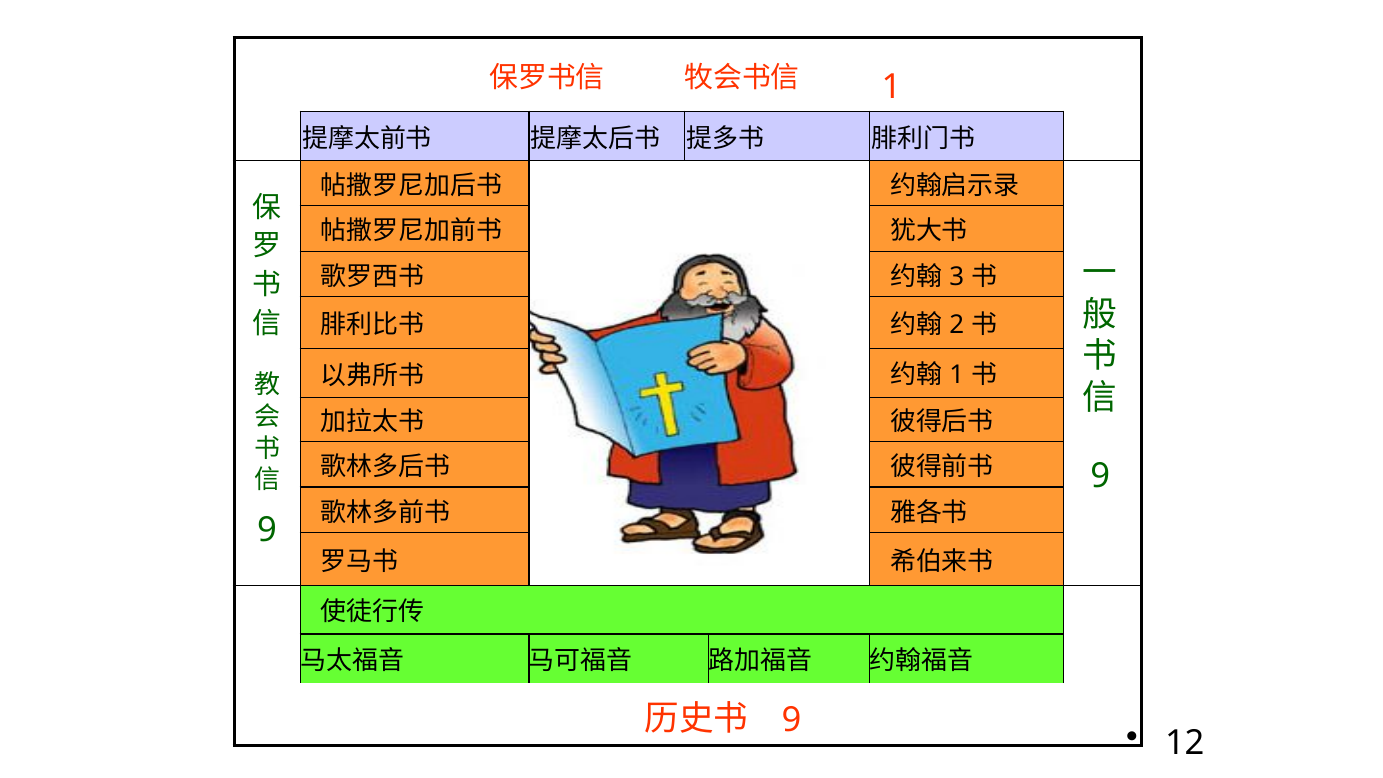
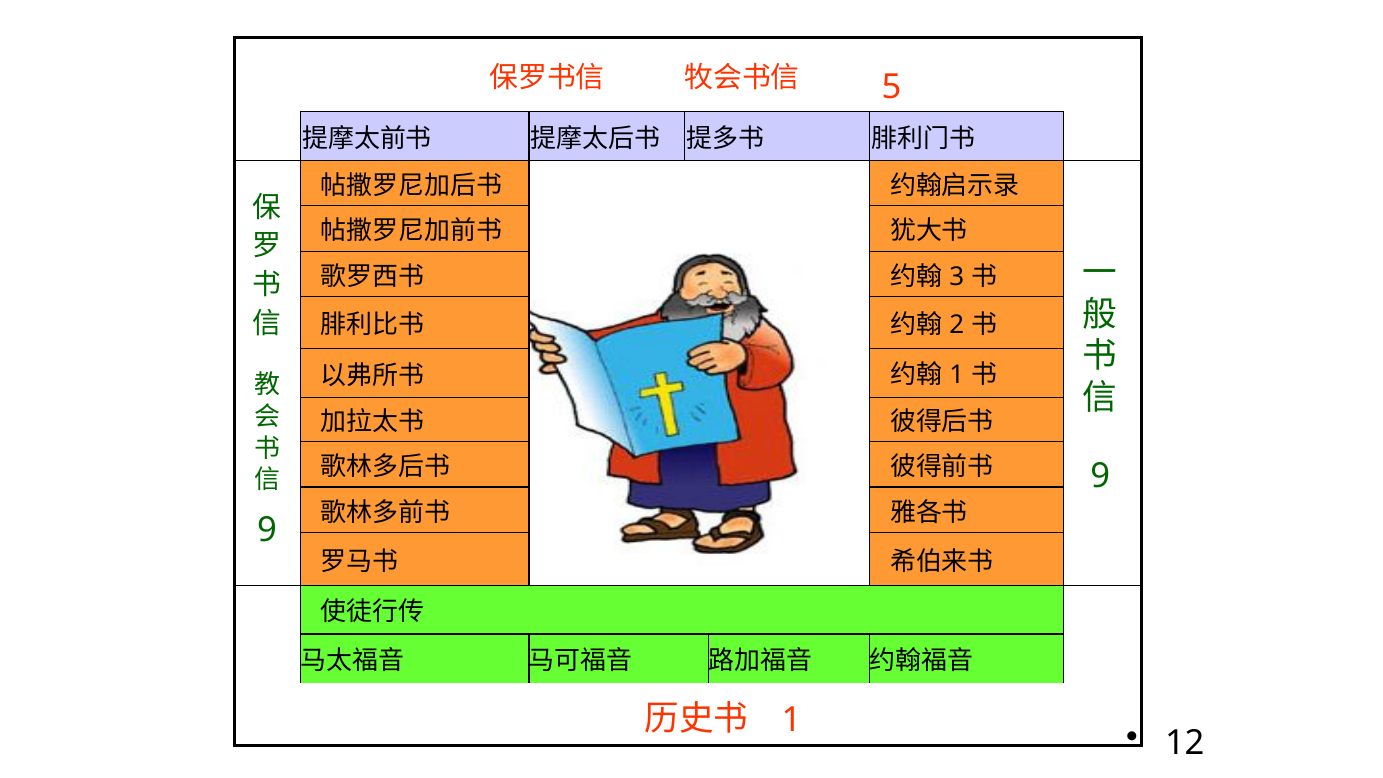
1 at (892, 87): 1 -> 5
9 at (792, 720): 9 -> 1
